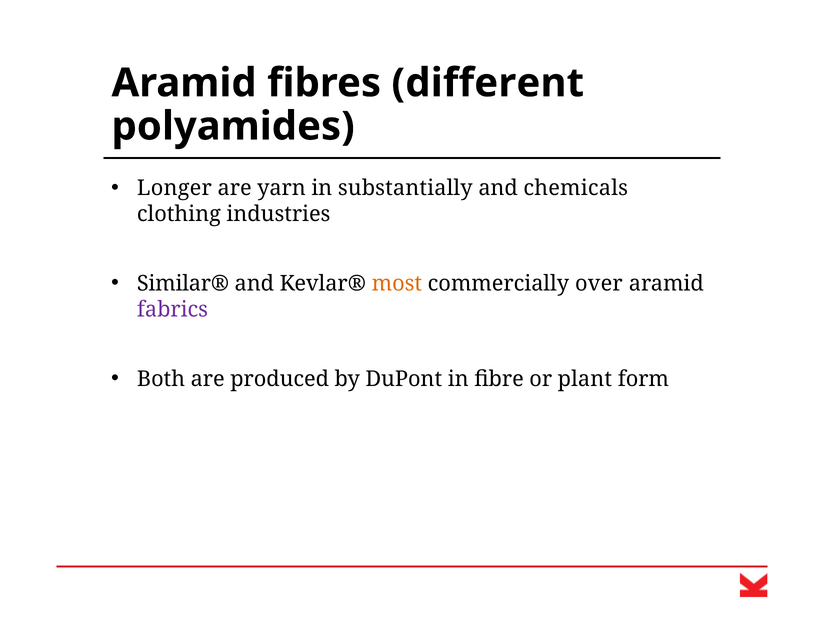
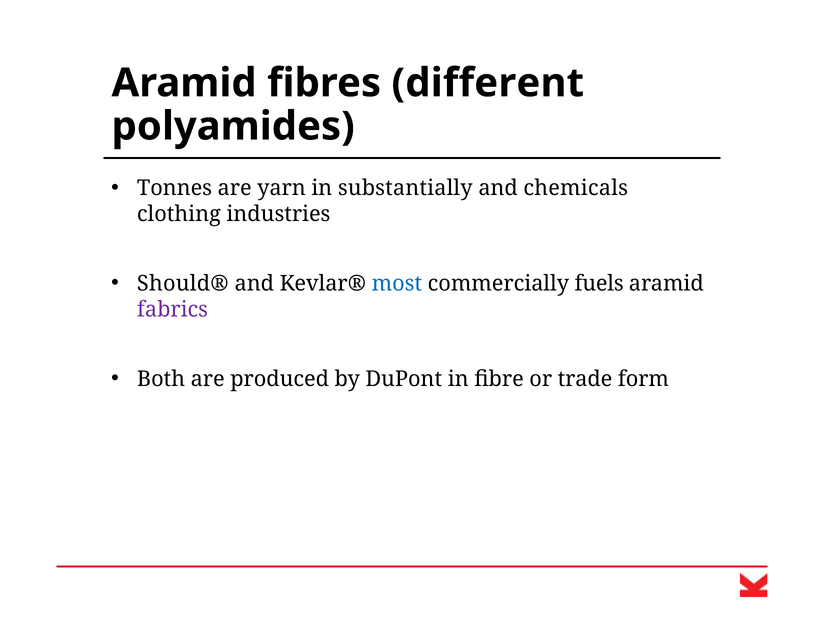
Longer: Longer -> Tonnes
Similar®: Similar® -> Should®
most colour: orange -> blue
over: over -> fuels
plant: plant -> trade
